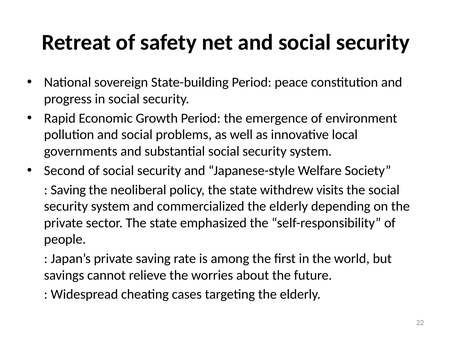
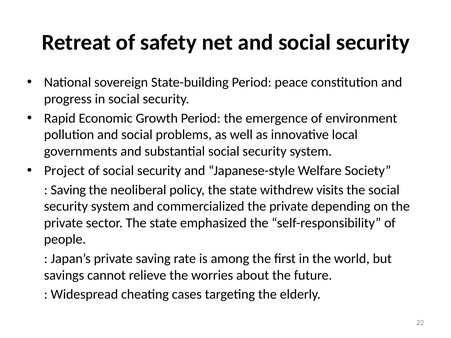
Second: Second -> Project
commercialized the elderly: elderly -> private
